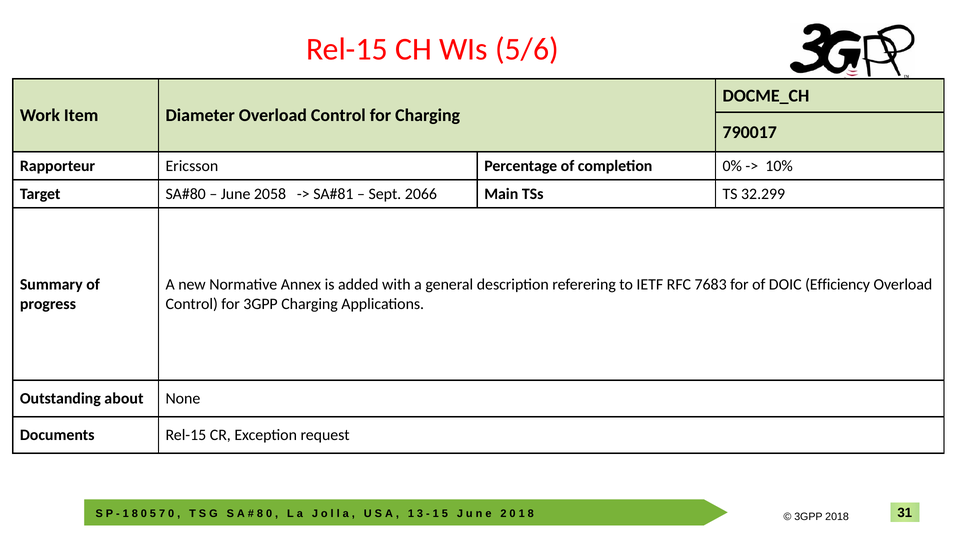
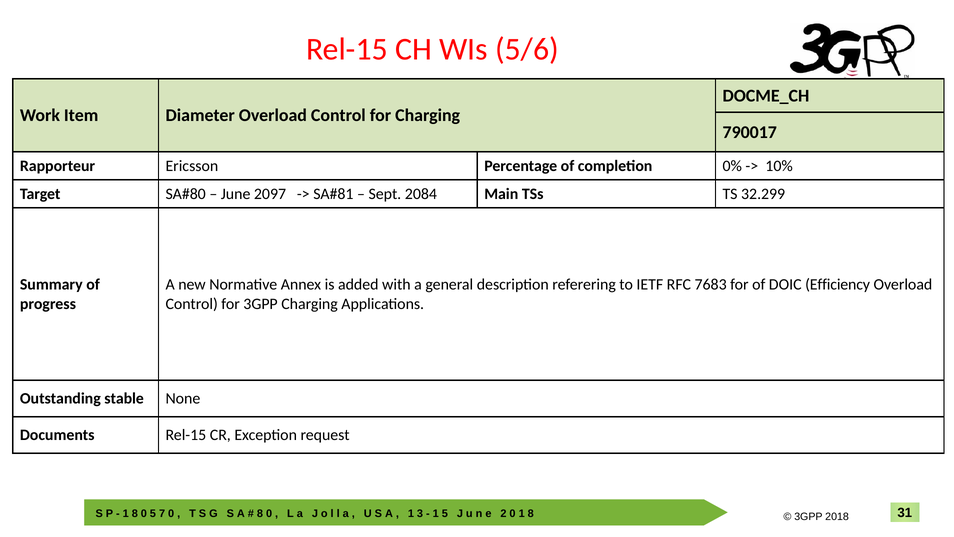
2058: 2058 -> 2097
2066: 2066 -> 2084
about: about -> stable
